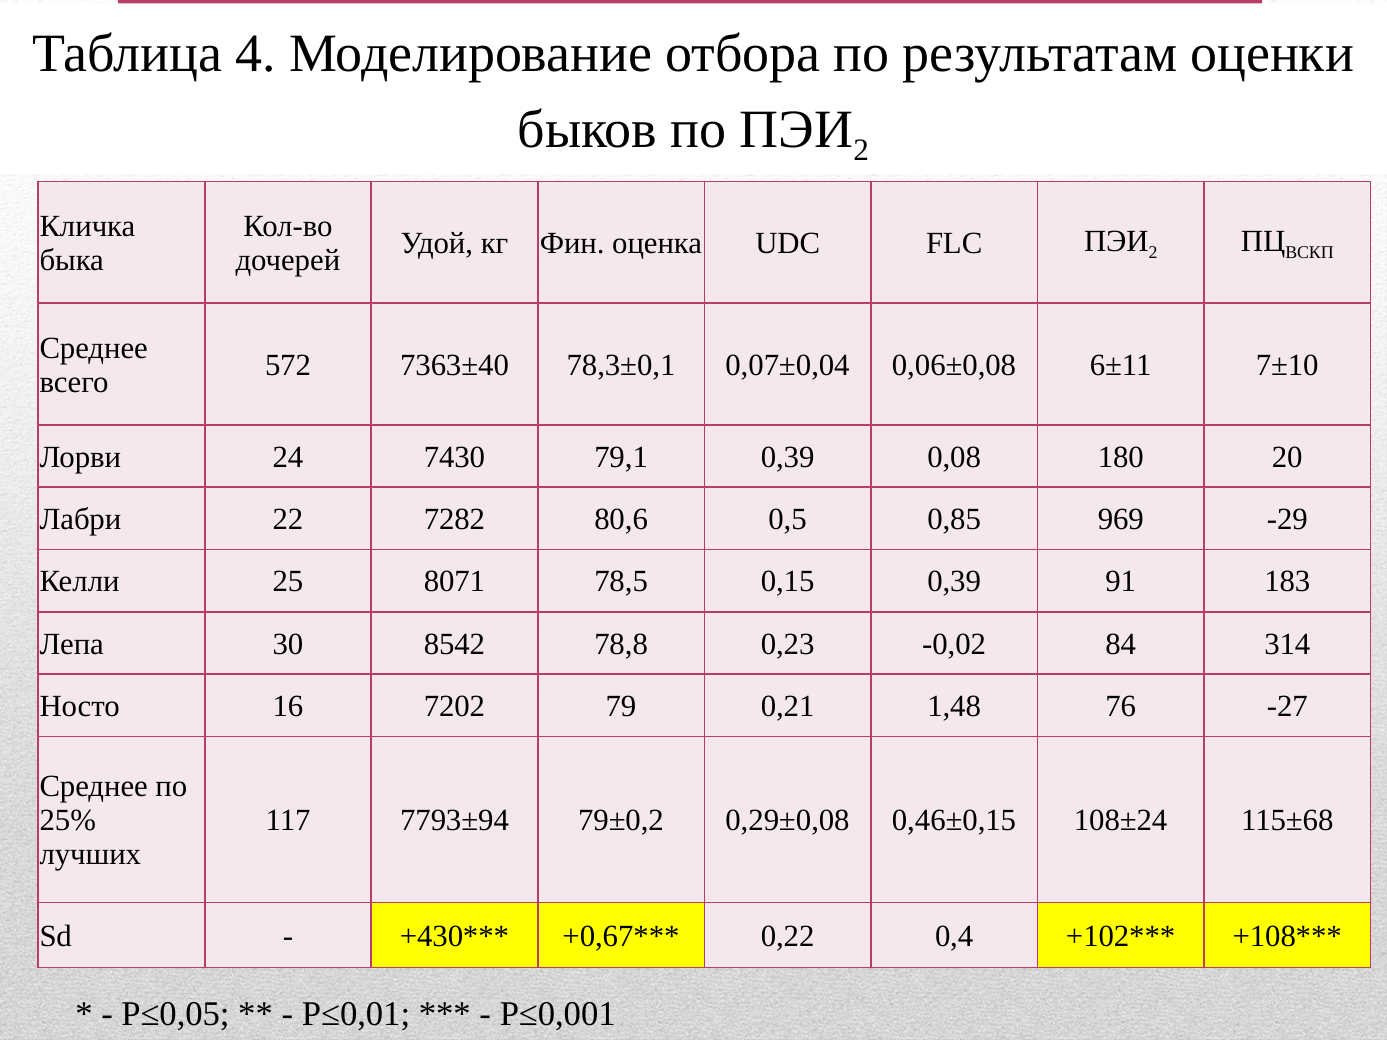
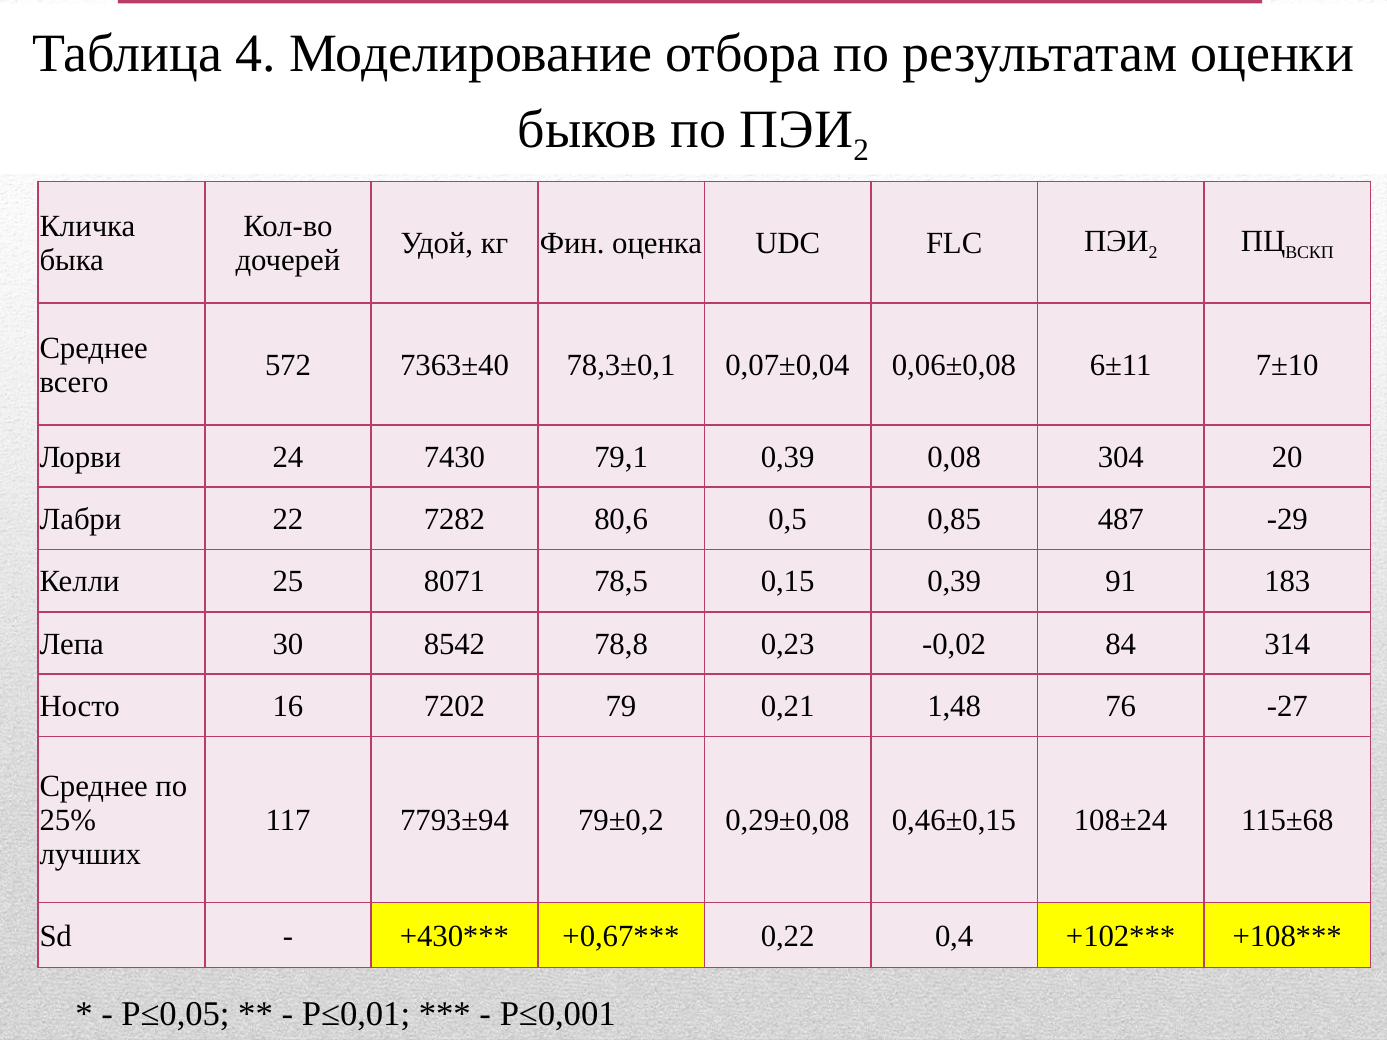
180: 180 -> 304
969: 969 -> 487
